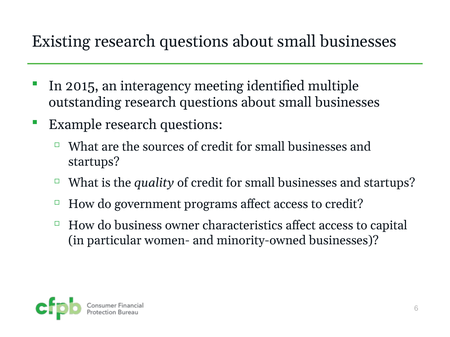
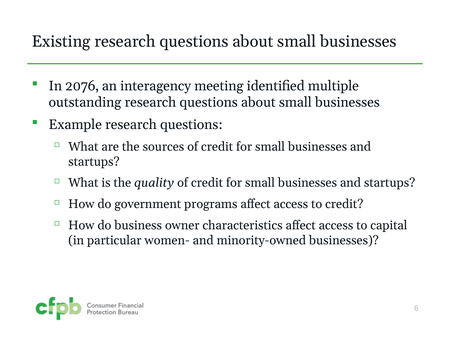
2015: 2015 -> 2076
